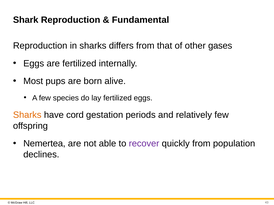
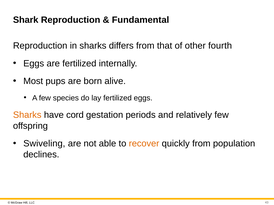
gases: gases -> fourth
Nemertea: Nemertea -> Swiveling
recover colour: purple -> orange
